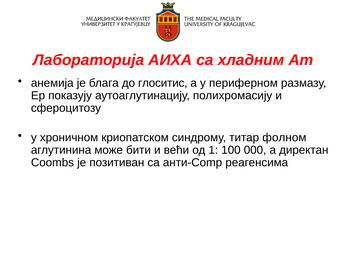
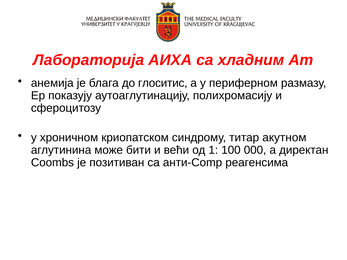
фолном: фолном -> акутном
